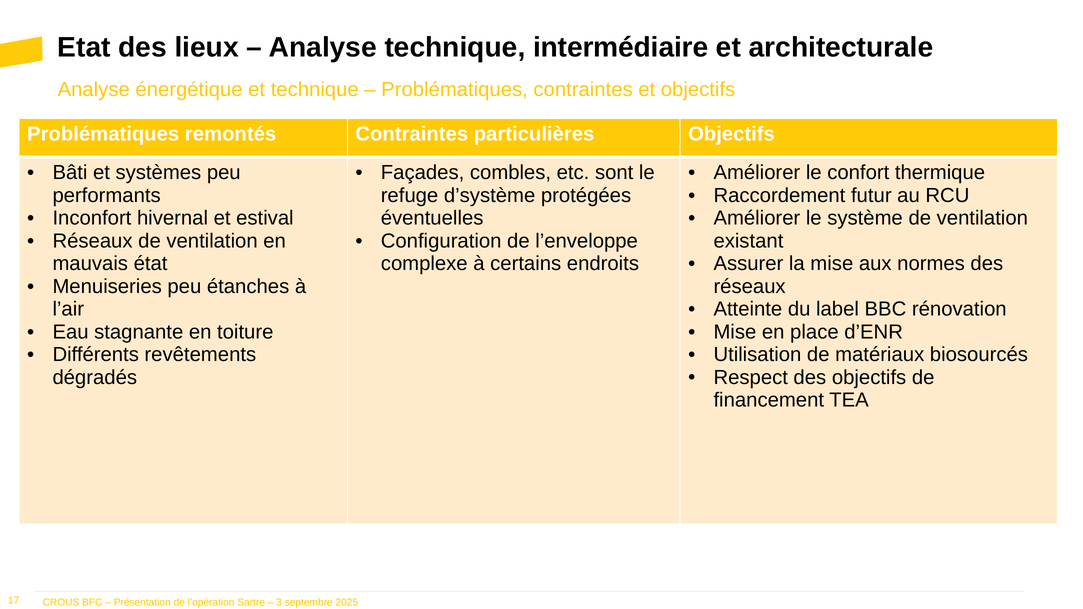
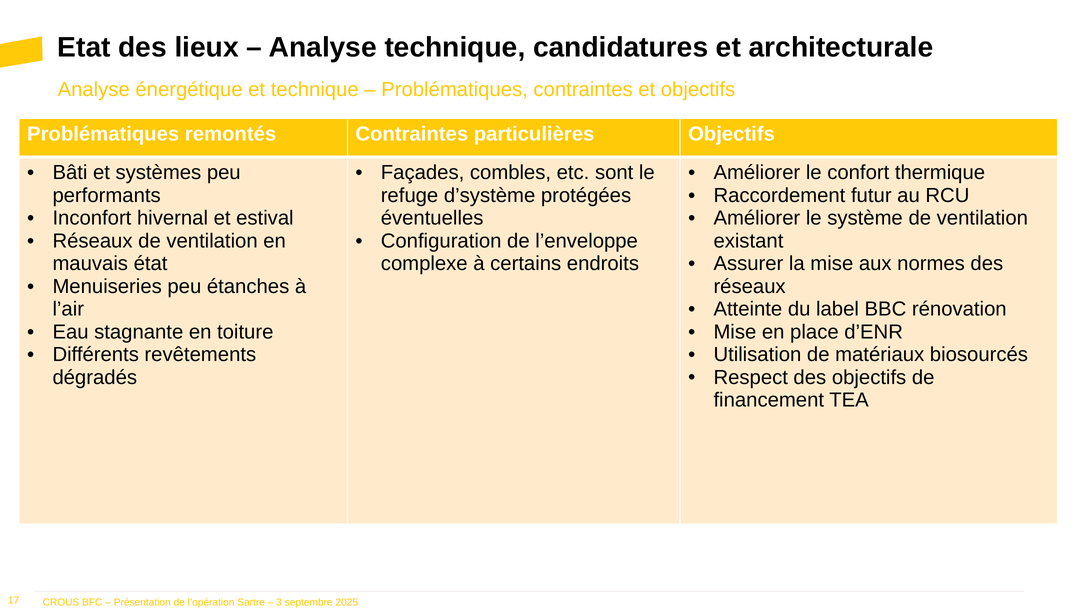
intermédiaire: intermédiaire -> candidatures
